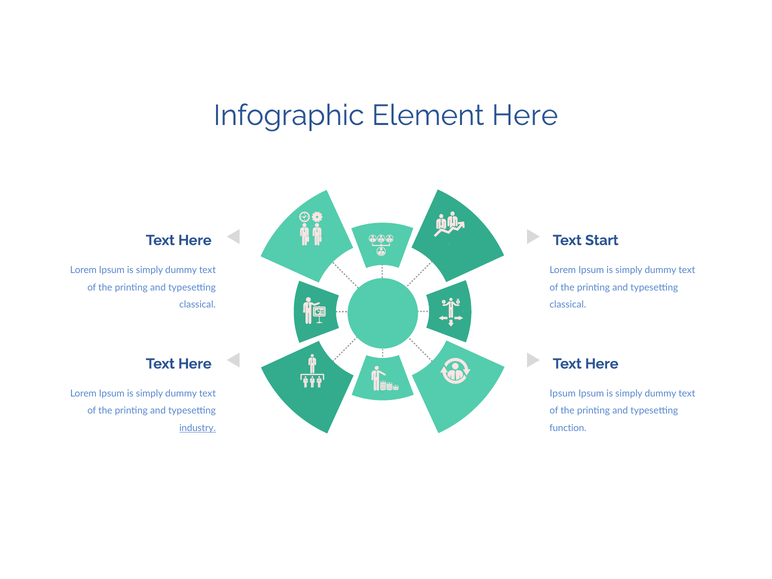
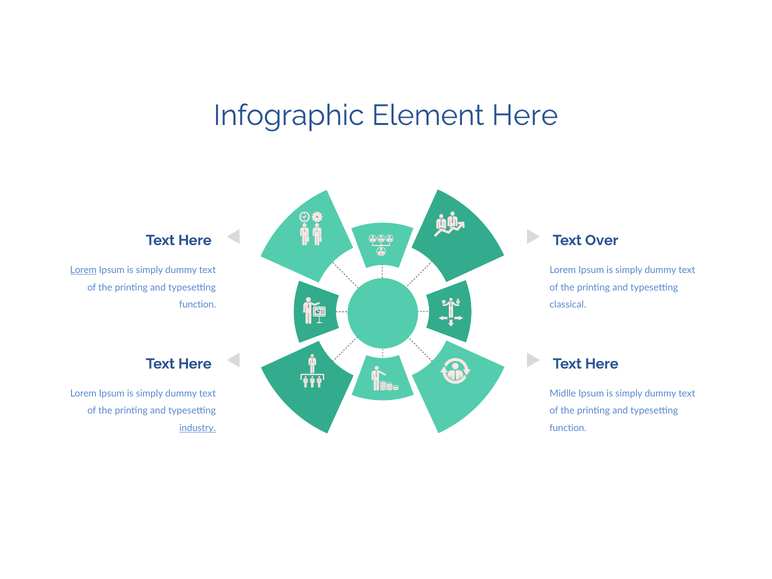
Start: Start -> Over
Lorem at (83, 270) underline: none -> present
classical at (198, 305): classical -> function
Ipsum at (563, 393): Ipsum -> Midlle
